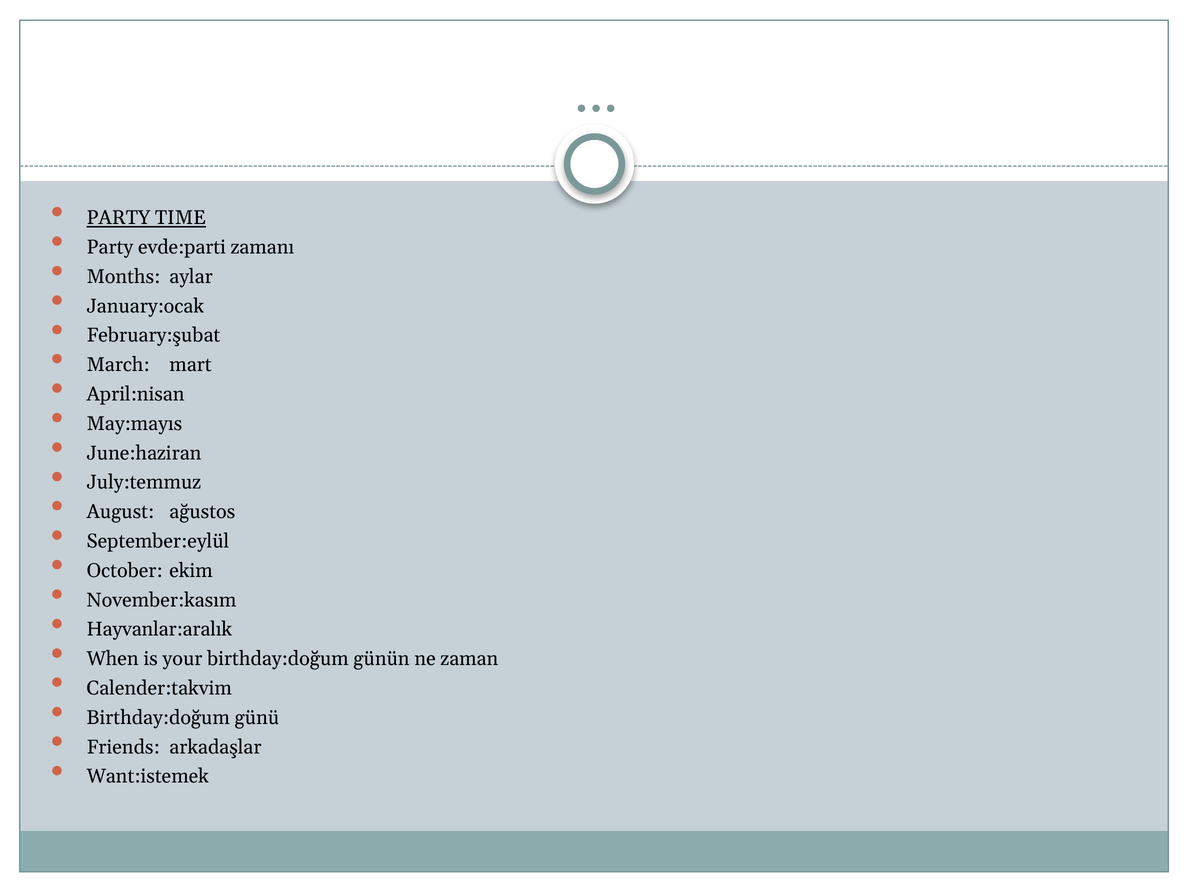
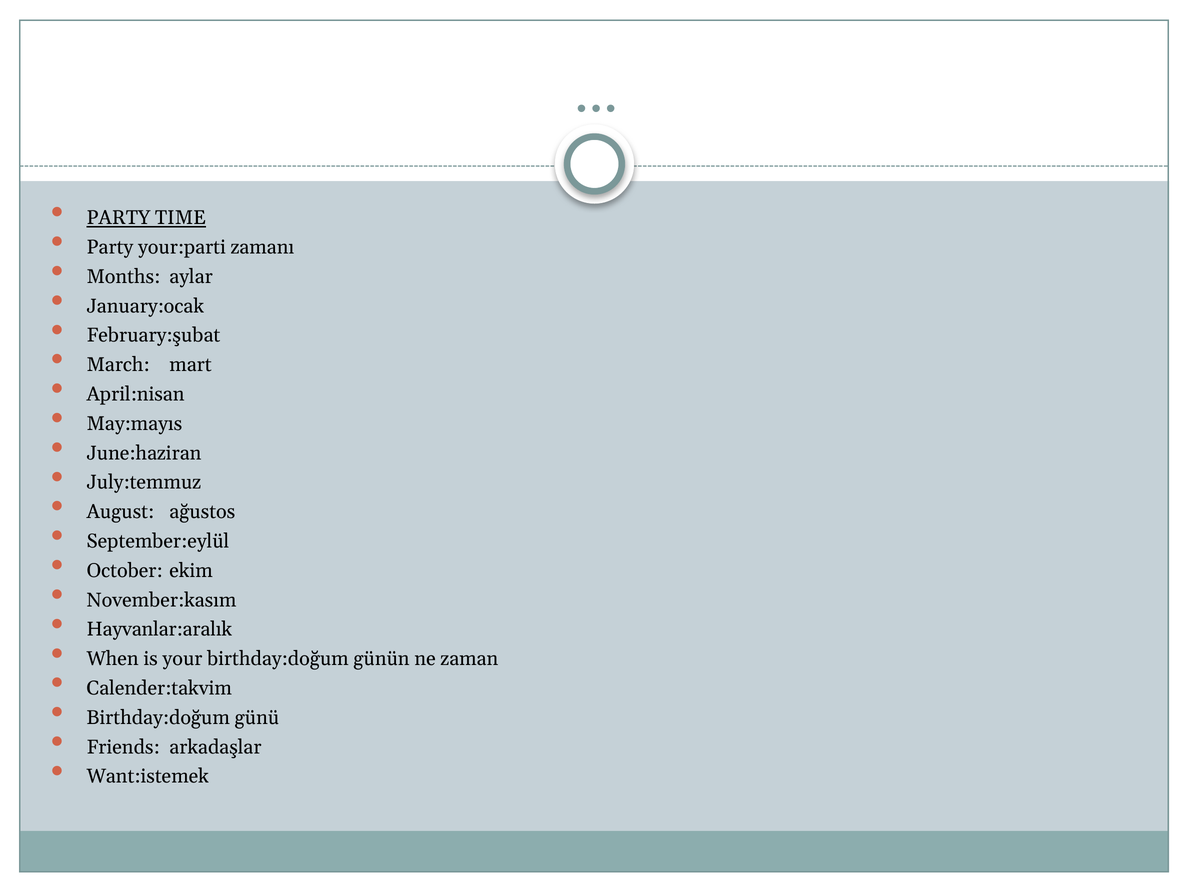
evde:parti: evde:parti -> your:parti
